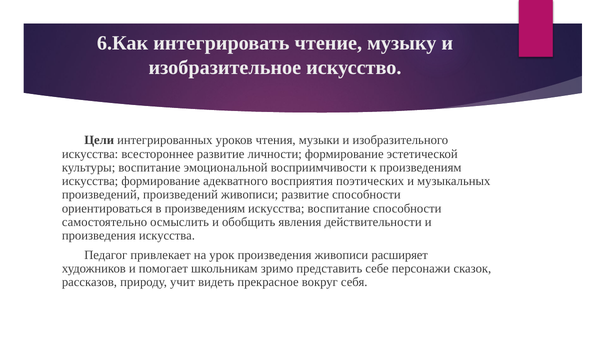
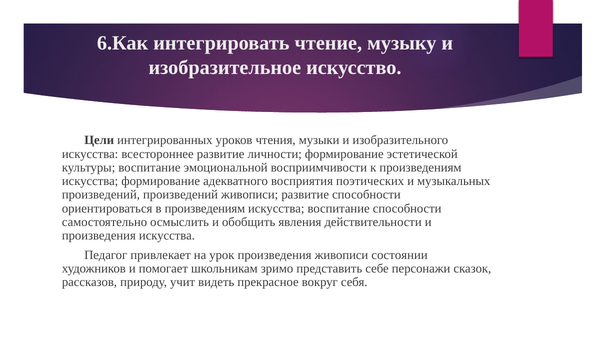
расширяет: расширяет -> состоянии
